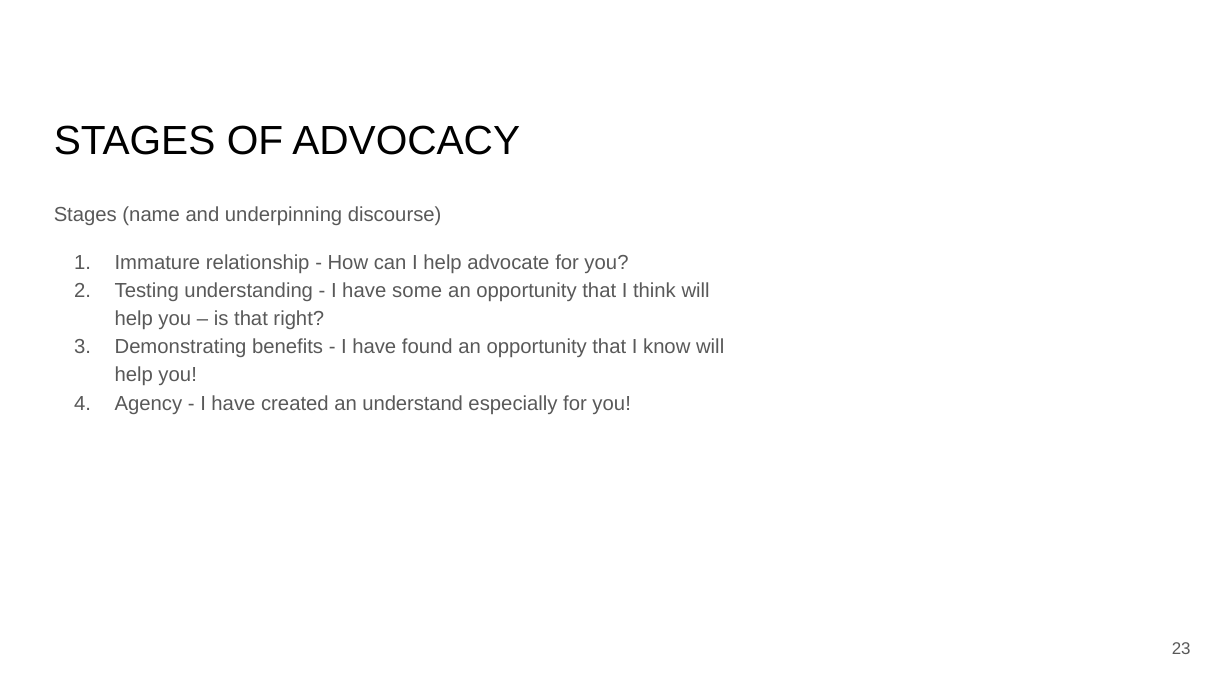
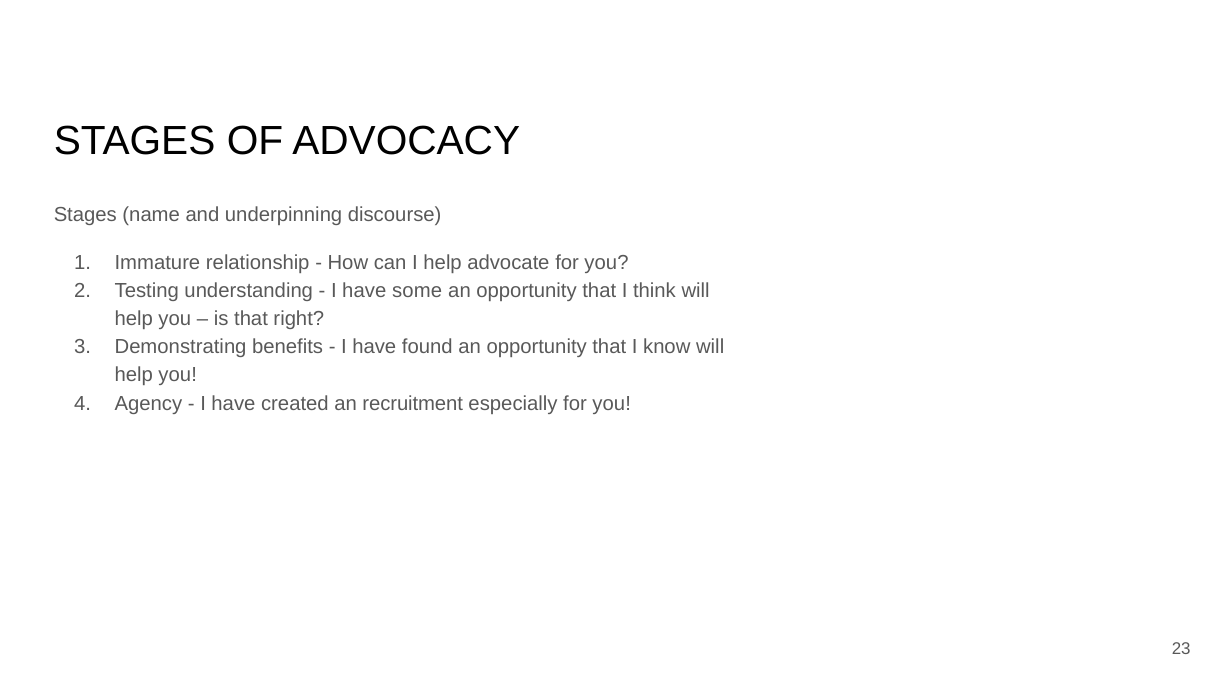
understand: understand -> recruitment
